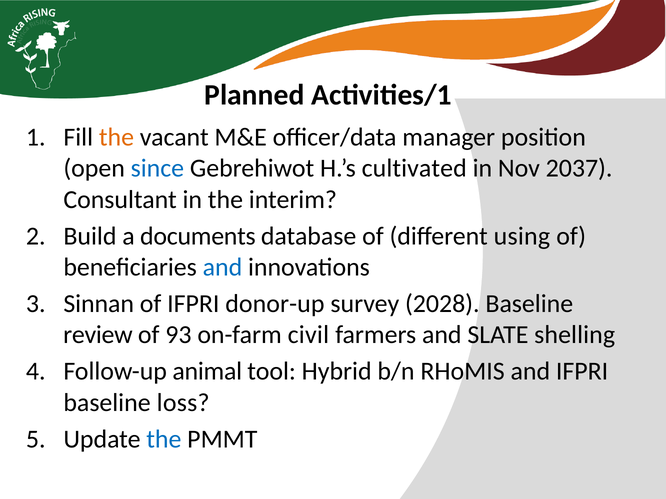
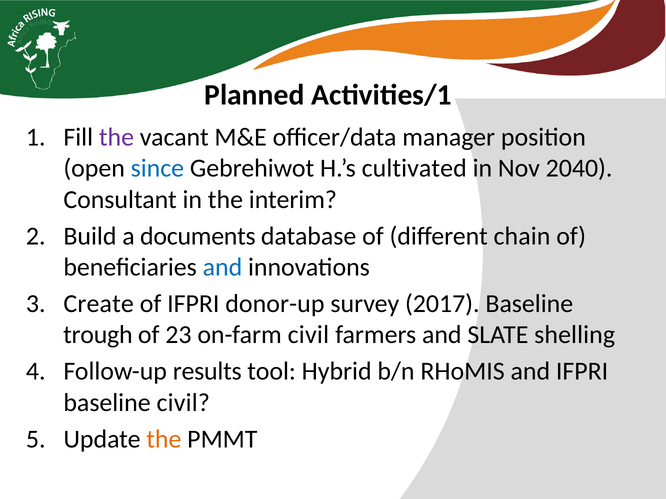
the at (116, 137) colour: orange -> purple
2037: 2037 -> 2040
using: using -> chain
Sinnan: Sinnan -> Create
2028: 2028 -> 2017
review: review -> trough
93: 93 -> 23
animal: animal -> results
baseline loss: loss -> civil
the at (164, 440) colour: blue -> orange
